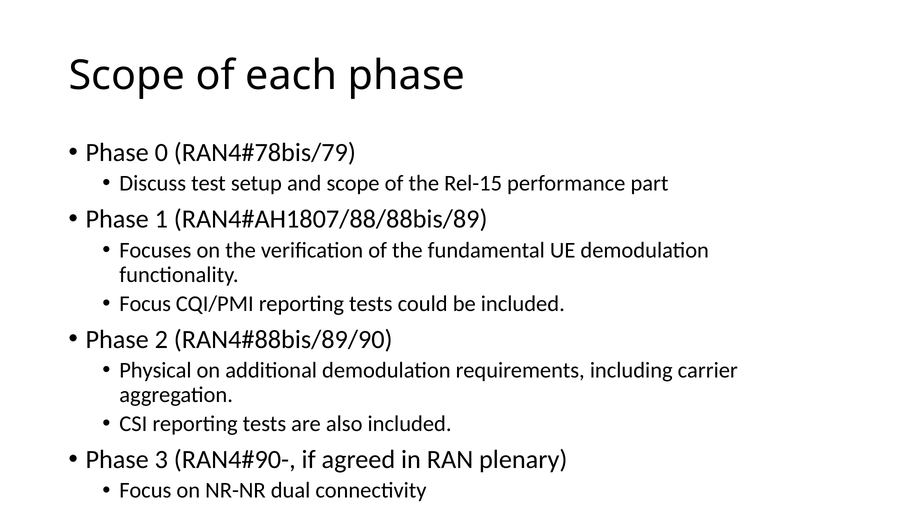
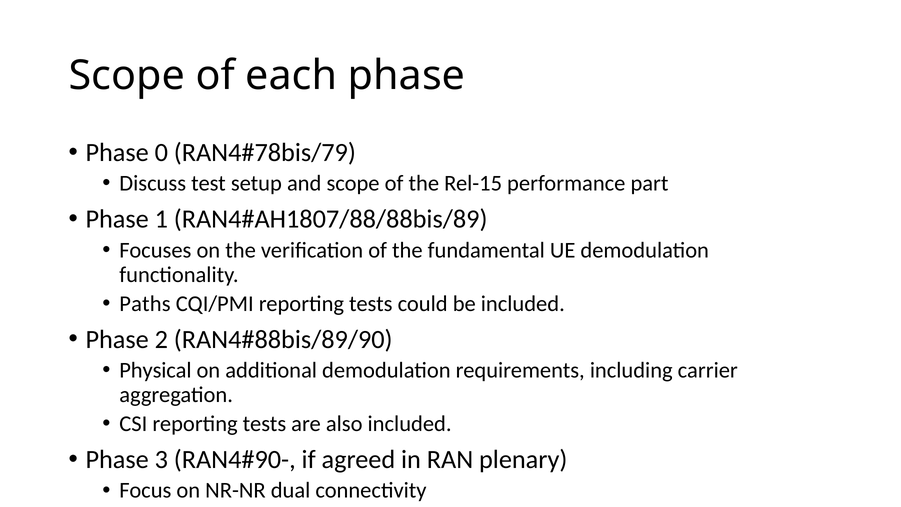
Focus at (145, 303): Focus -> Paths
